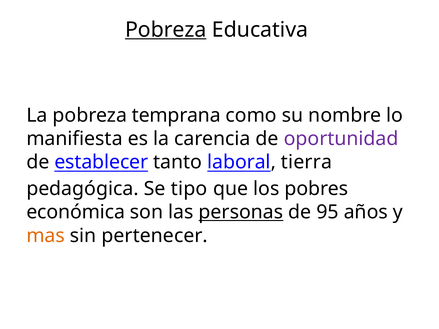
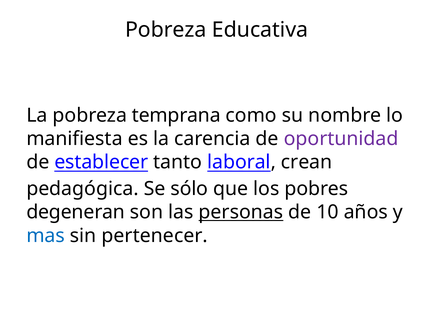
Pobreza at (166, 30) underline: present -> none
tierra: tierra -> crean
tipo: tipo -> sólo
económica: económica -> degeneran
95: 95 -> 10
mas colour: orange -> blue
